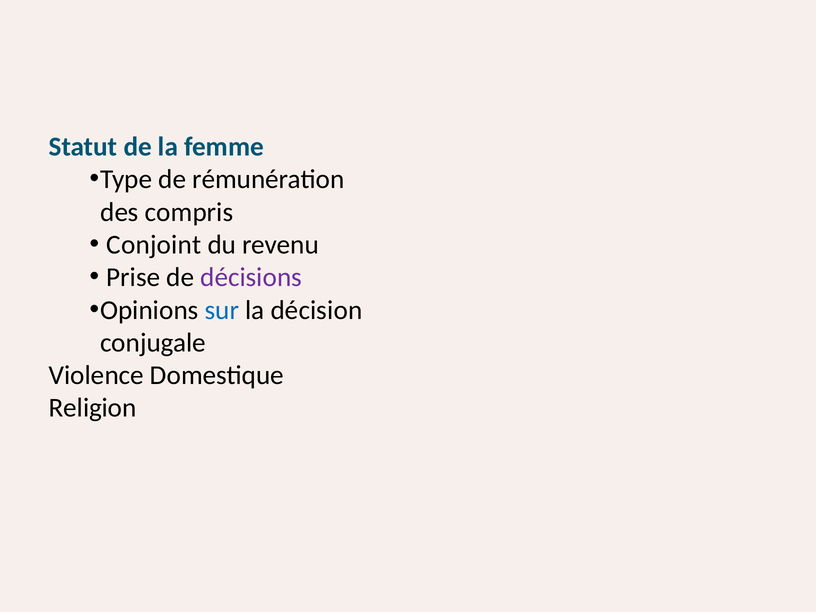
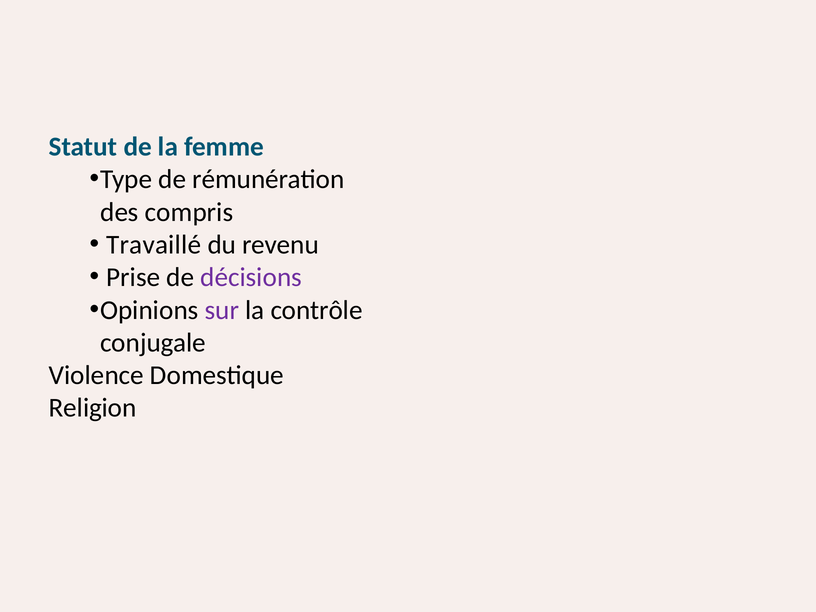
Conjoint: Conjoint -> Travaillé
sur colour: blue -> purple
décision: décision -> contrôle
